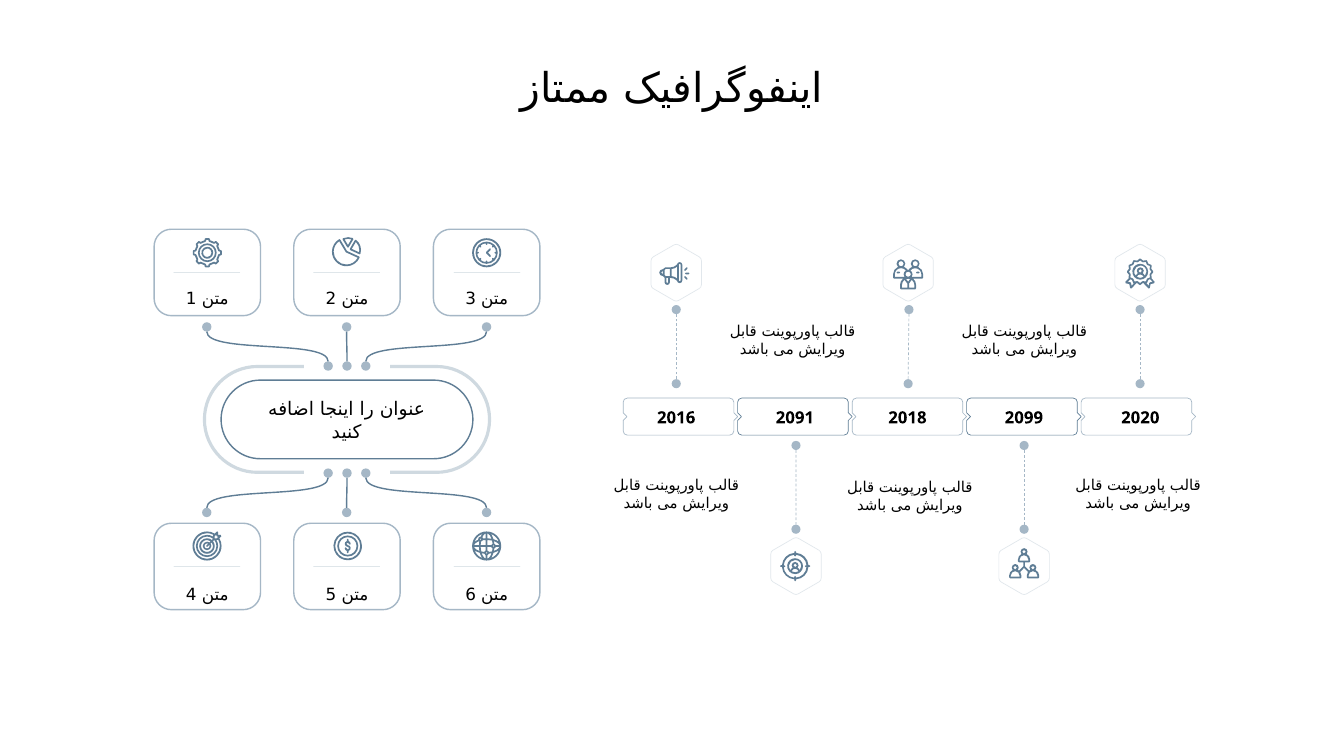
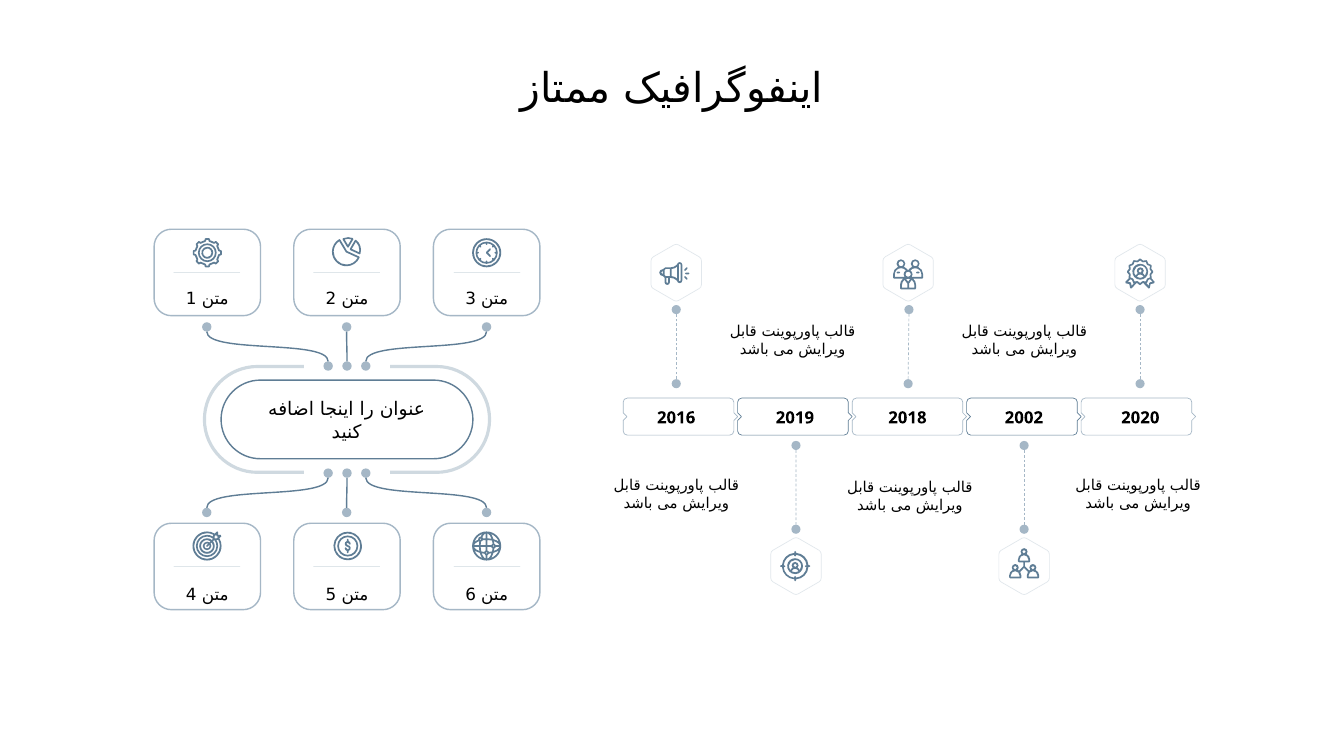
2091: 2091 -> 2019
2099: 2099 -> 2002
